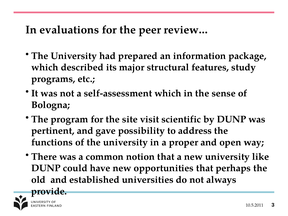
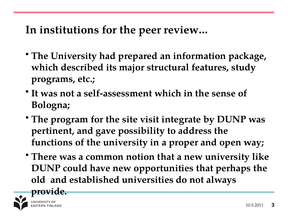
evaluations: evaluations -> institutions
scientific: scientific -> integrate
